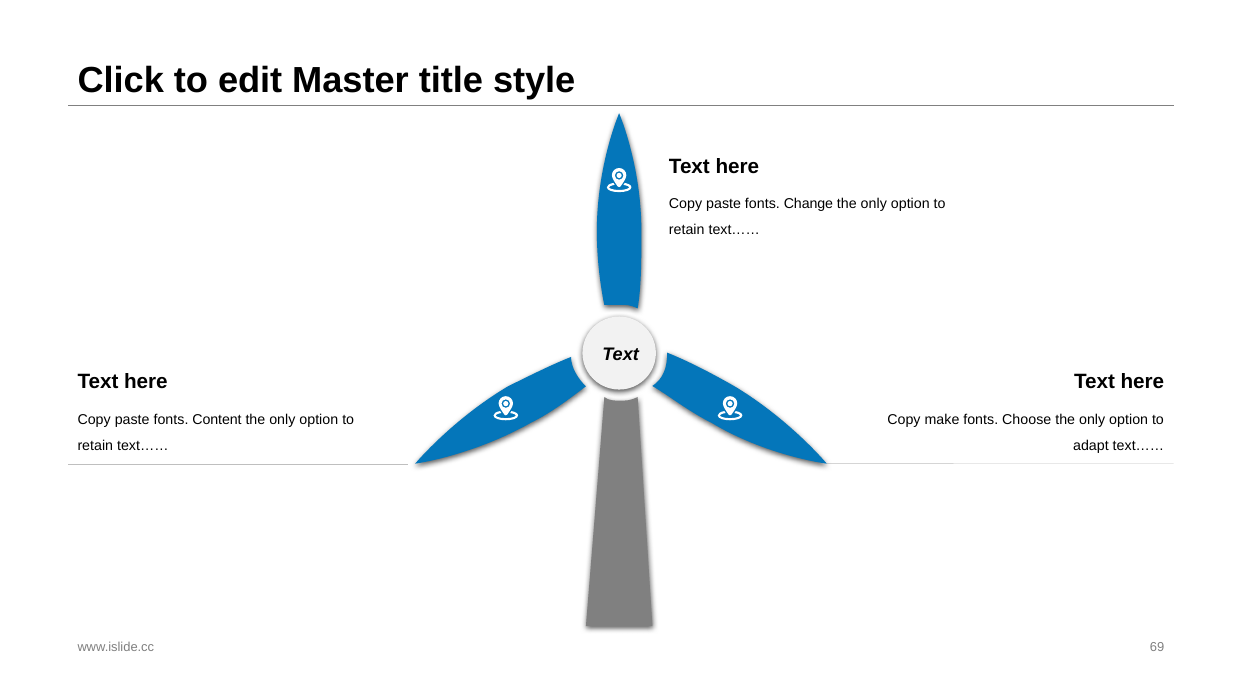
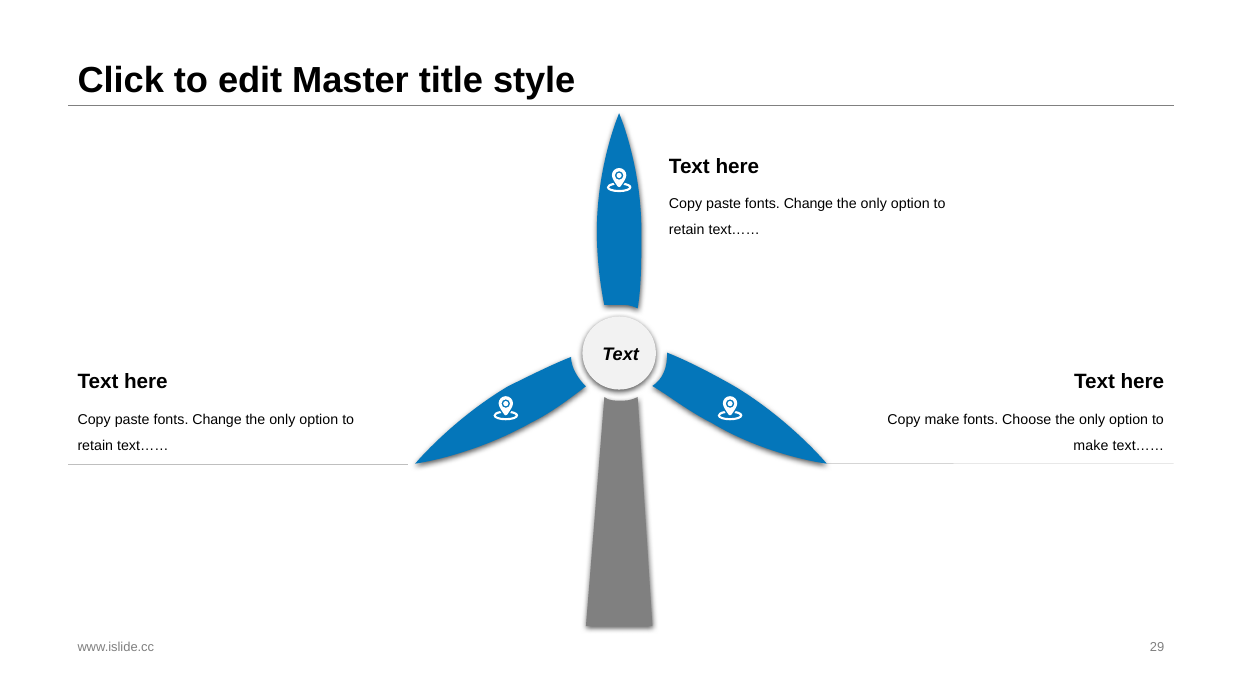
Content at (217, 420): Content -> Change
adapt at (1091, 445): adapt -> make
69: 69 -> 29
